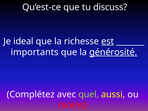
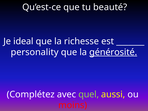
discuss: discuss -> beauté
est underline: present -> none
importants: importants -> personality
